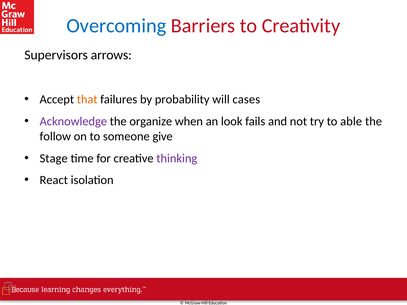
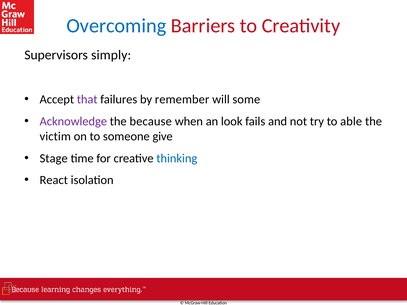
arrows: arrows -> simply
that colour: orange -> purple
probability: probability -> remember
cases: cases -> some
organize: organize -> because
follow: follow -> victim
thinking colour: purple -> blue
